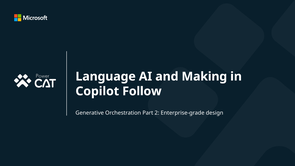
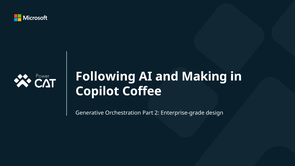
Language: Language -> Following
Follow: Follow -> Coffee
